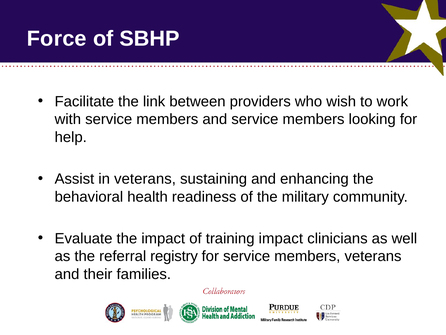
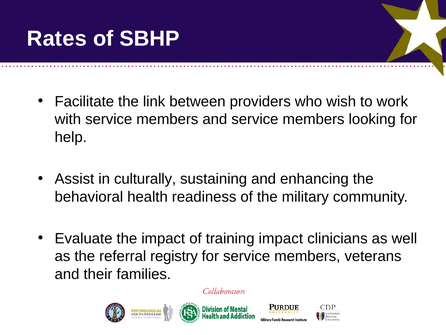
Force: Force -> Rates
in veterans: veterans -> culturally
